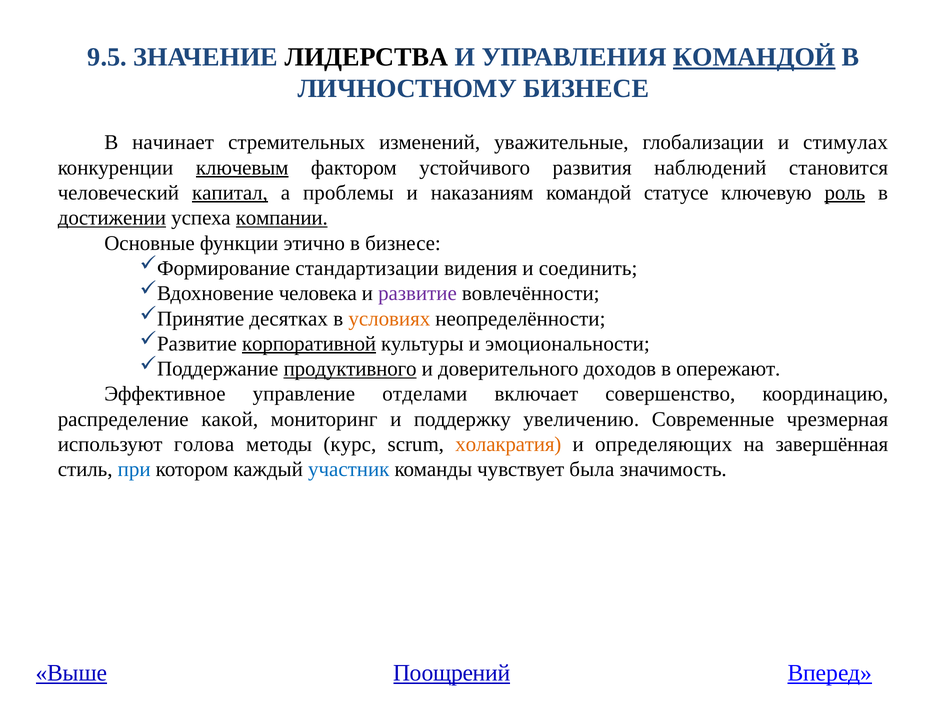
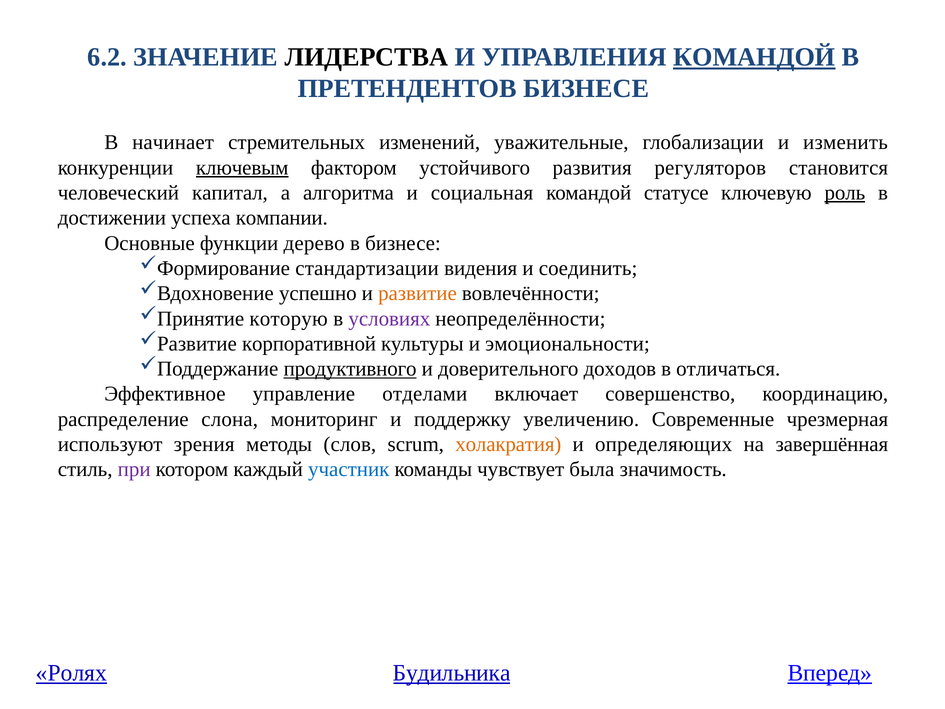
9.5: 9.5 -> 6.2
ЛИЧНОСТНОМУ: ЛИЧНОСТНОМУ -> ПРЕТЕНДЕНТОВ
стимулах: стимулах -> изменить
наблюдений: наблюдений -> регуляторов
капитал underline: present -> none
проблемы: проблемы -> алгоритма
наказаниям: наказаниям -> социальная
достижении underline: present -> none
компании underline: present -> none
этично: этично -> дерево
человека: человека -> успешно
развитие colour: purple -> orange
десятках: десятках -> которую
условиях colour: orange -> purple
корпоративной underline: present -> none
опережают: опережают -> отличаться
какой: какой -> слона
голова: голова -> зрения
курс: курс -> слов
при colour: blue -> purple
Выше: Выше -> Ролях
Поощрений: Поощрений -> Будильника
